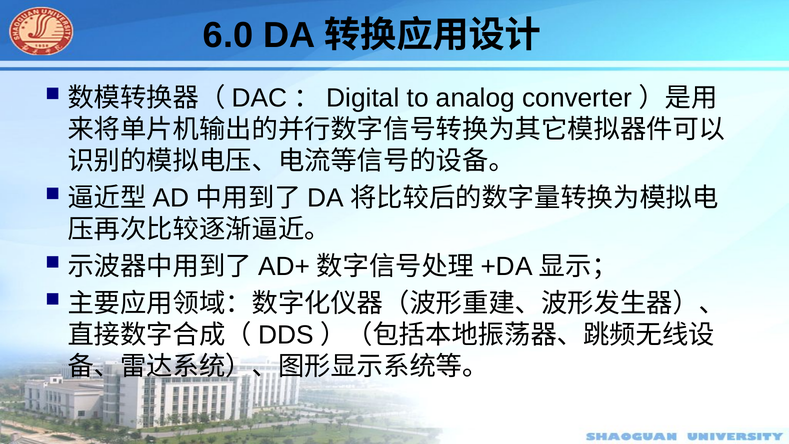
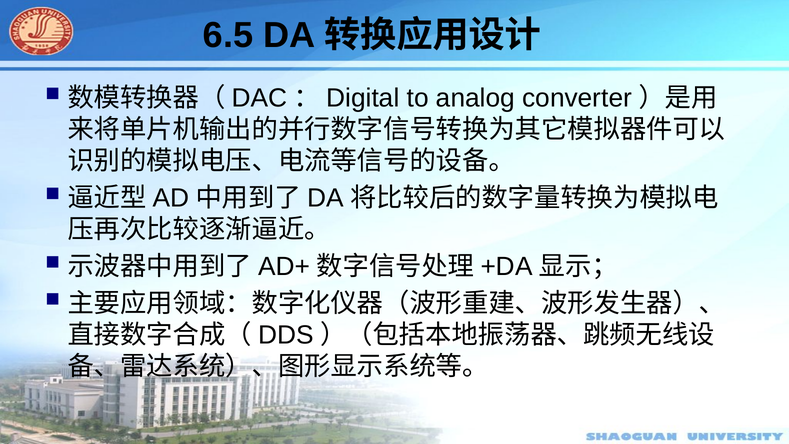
6.0: 6.0 -> 6.5
